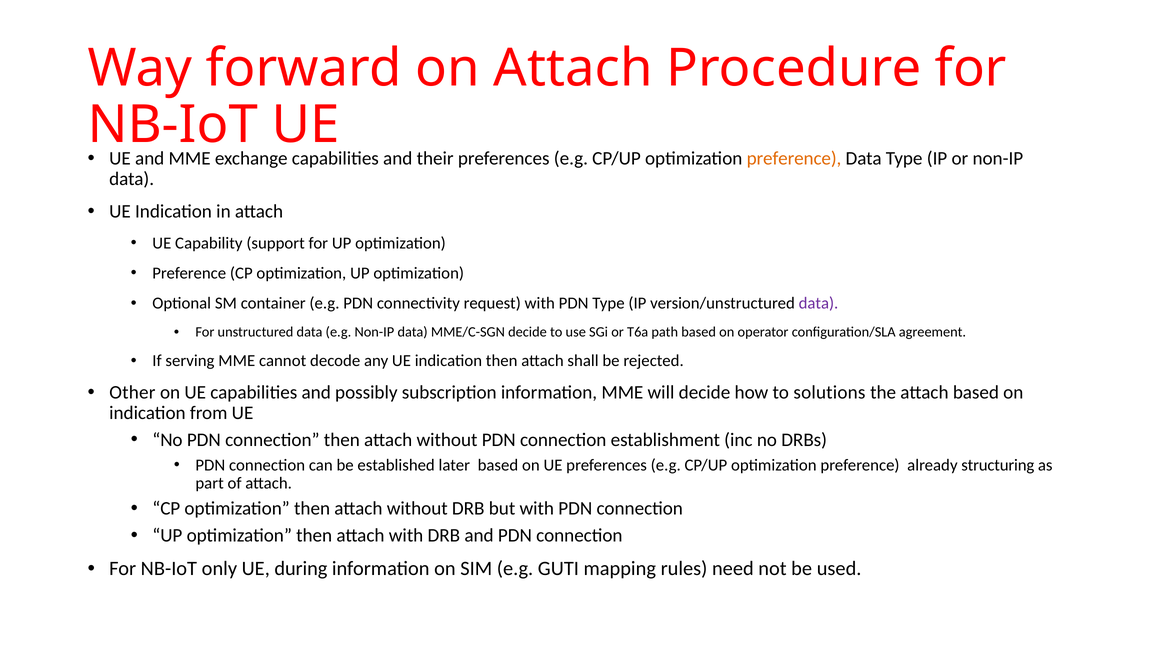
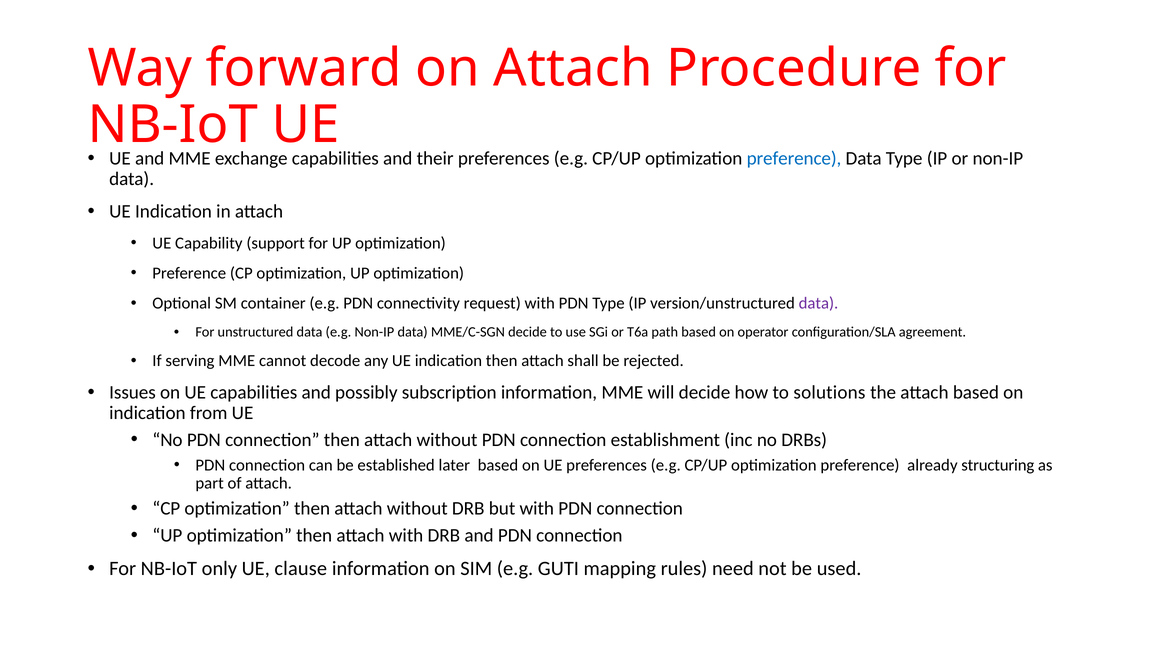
preference at (794, 158) colour: orange -> blue
Other: Other -> Issues
during: during -> clause
